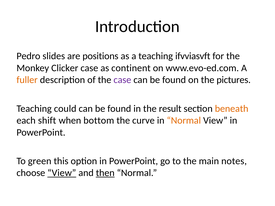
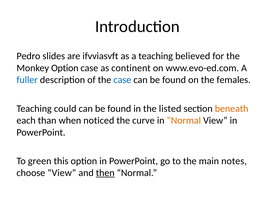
positions: positions -> ifvviasvft
ifvviasvft: ifvviasvft -> believed
Monkey Clicker: Clicker -> Option
fuller colour: orange -> blue
case at (122, 80) colour: purple -> blue
pictures: pictures -> females
result: result -> listed
shift: shift -> than
bottom: bottom -> noticed
View at (62, 173) underline: present -> none
